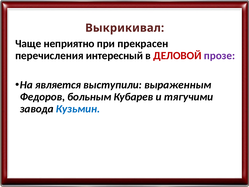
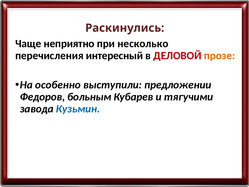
Выкрикивал: Выкрикивал -> Раскинулись
прекрасен: прекрасен -> несколько
прозе colour: purple -> orange
является: является -> особенно
выраженным: выраженным -> предложении
